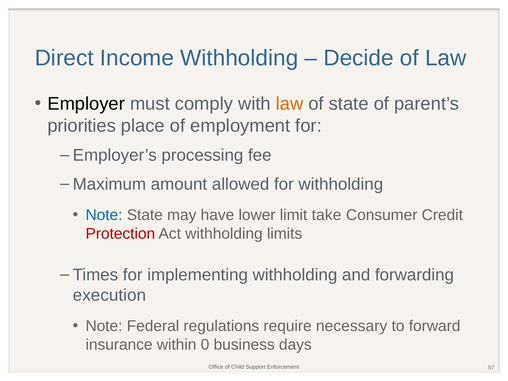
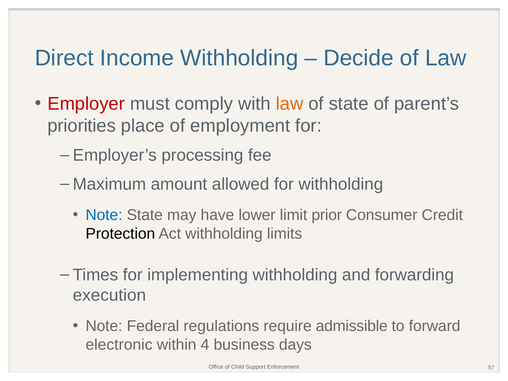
Employer colour: black -> red
take: take -> prior
Protection colour: red -> black
necessary: necessary -> admissible
insurance: insurance -> electronic
0: 0 -> 4
